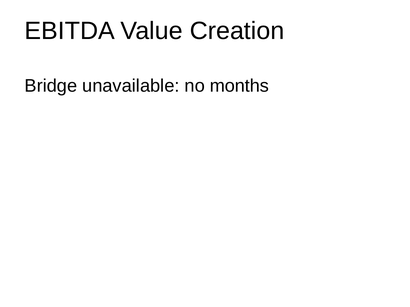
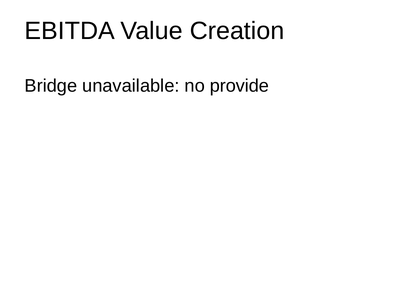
months: months -> provide
